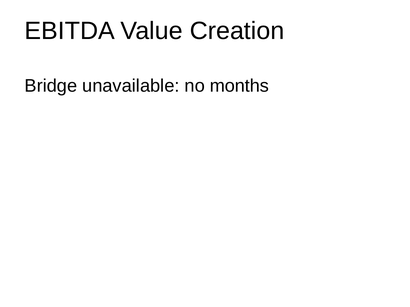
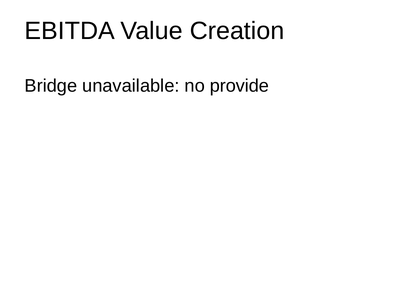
months: months -> provide
